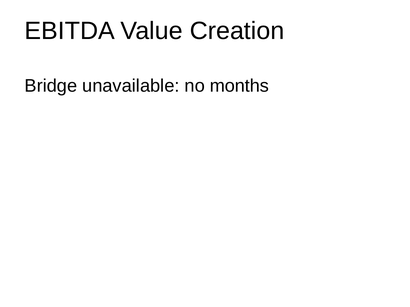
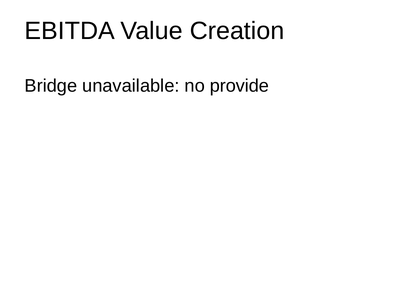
months: months -> provide
